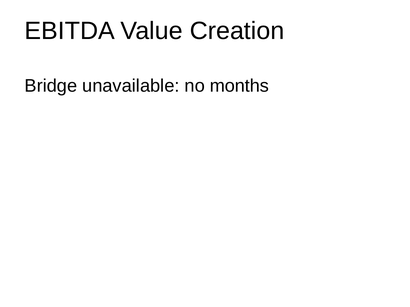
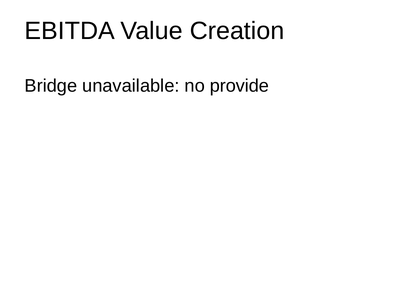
months: months -> provide
